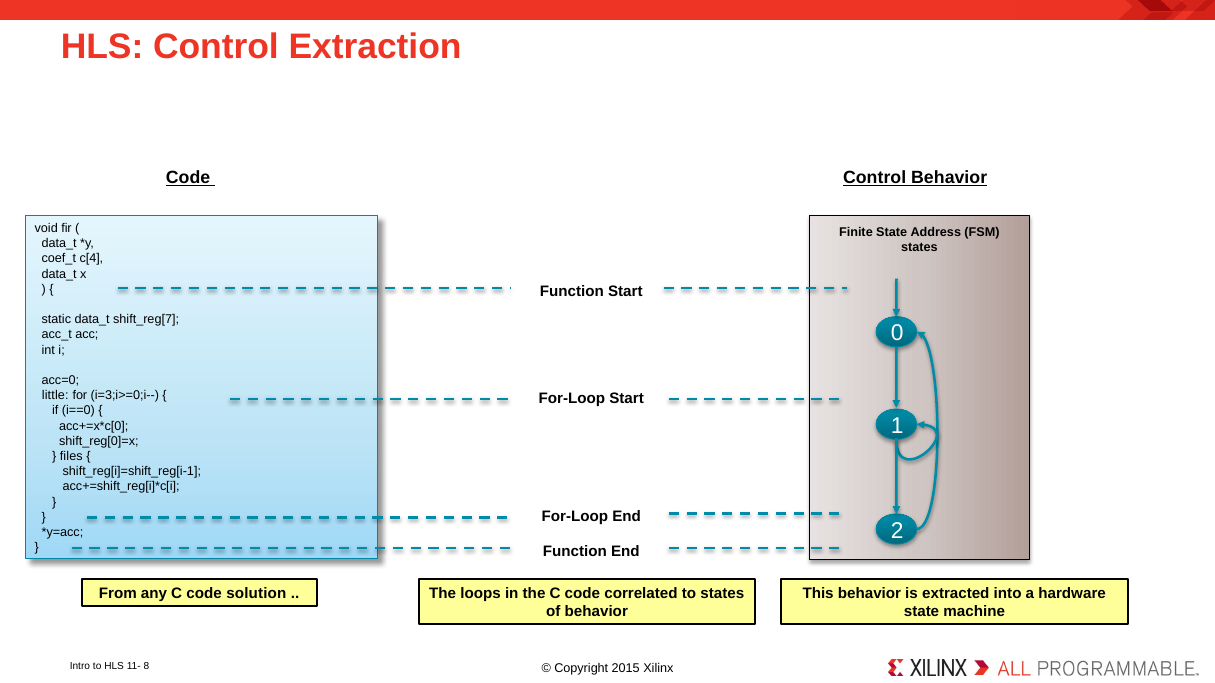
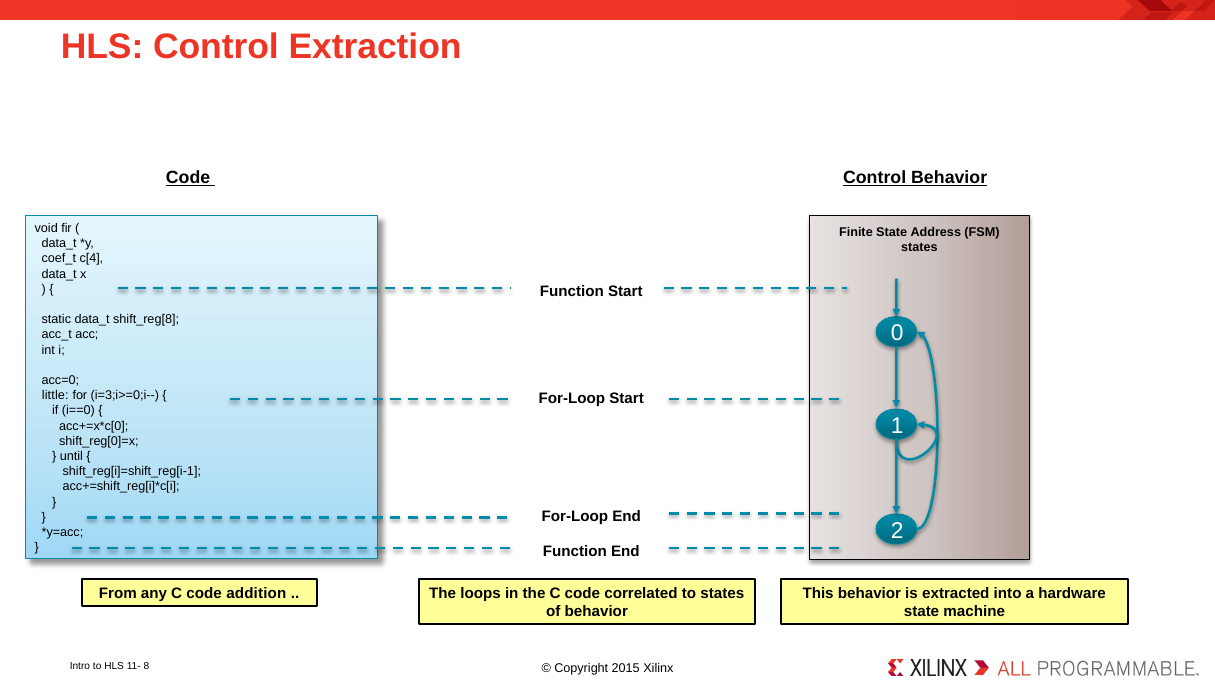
shift_reg[7: shift_reg[7 -> shift_reg[8
files: files -> until
solution: solution -> addition
